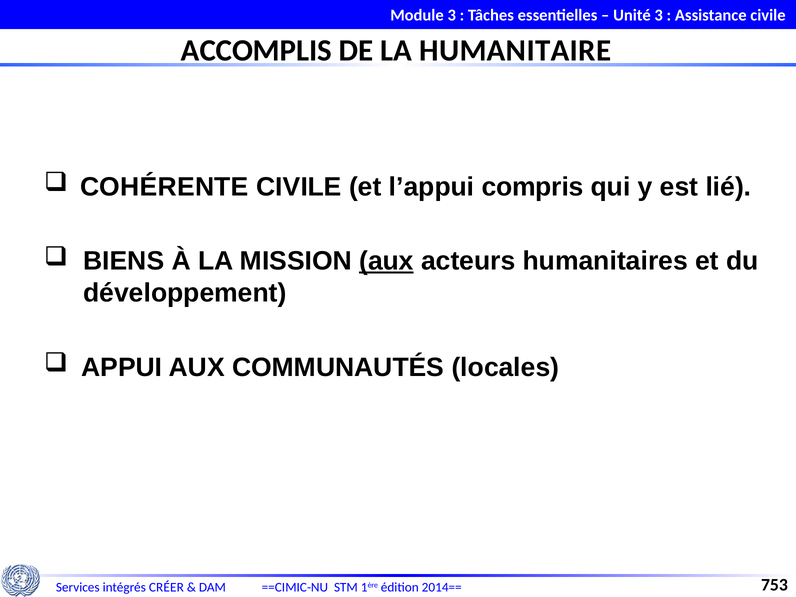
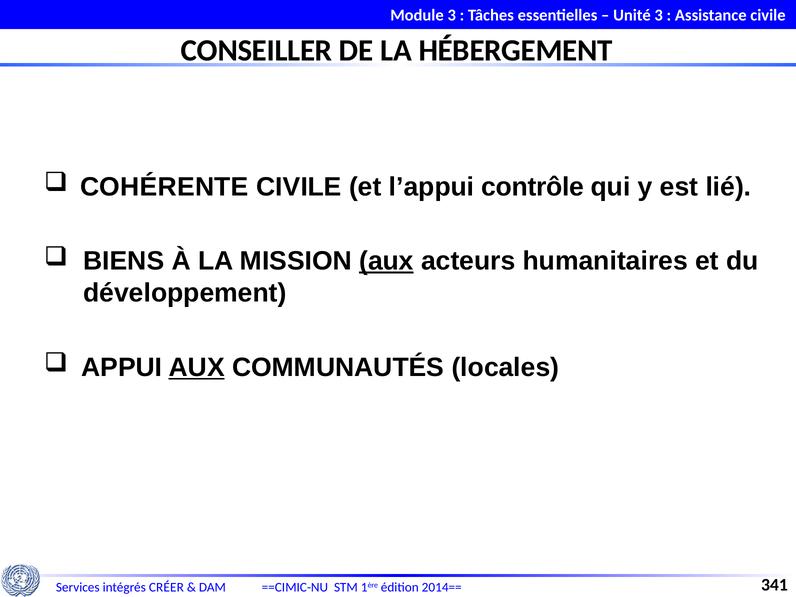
ACCOMPLIS: ACCOMPLIS -> CONSEILLER
HUMANITAIRE: HUMANITAIRE -> HÉBERGEMENT
compris: compris -> contrôle
AUX at (197, 367) underline: none -> present
753: 753 -> 341
